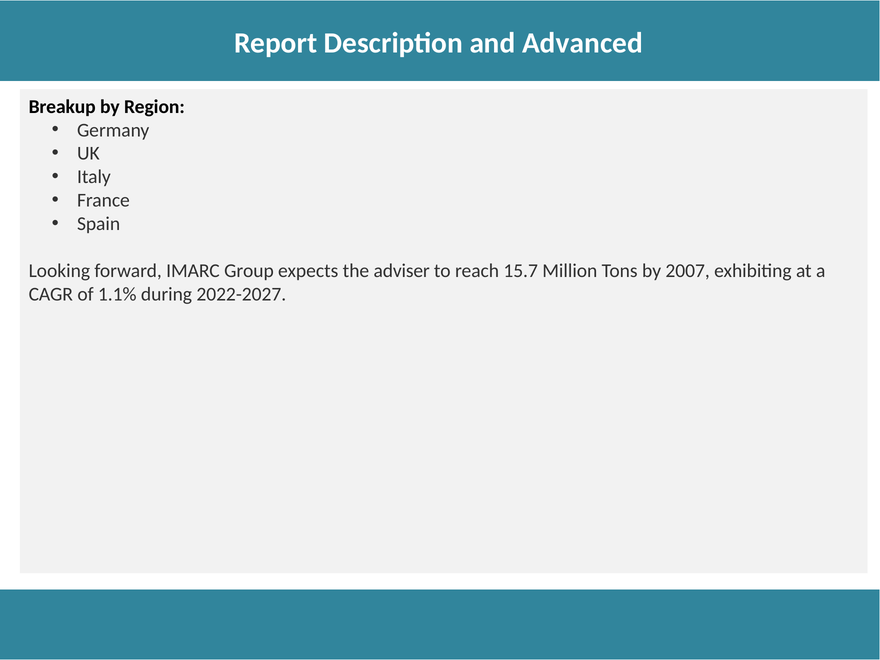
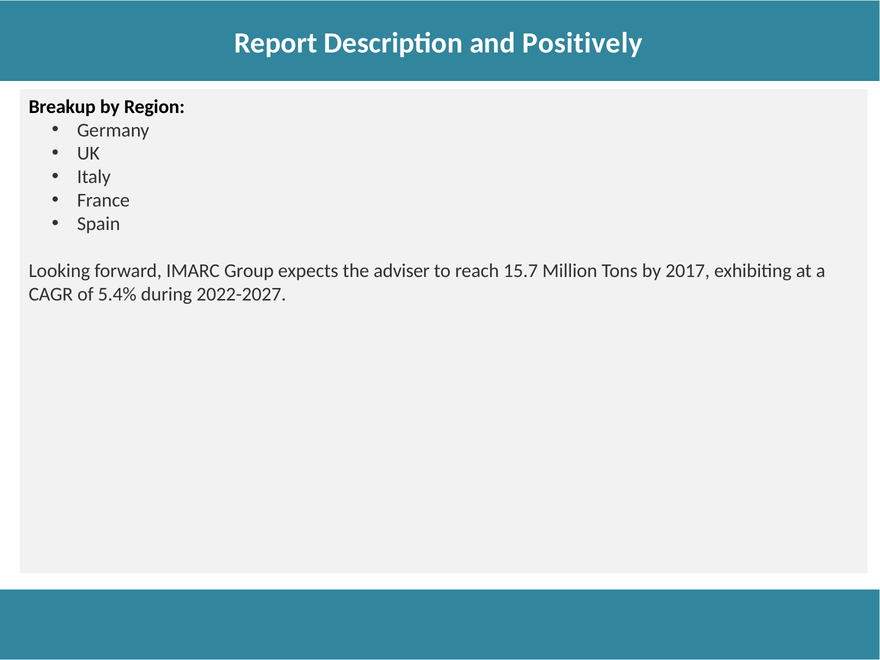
Advanced: Advanced -> Positively
2007: 2007 -> 2017
1.1%: 1.1% -> 5.4%
